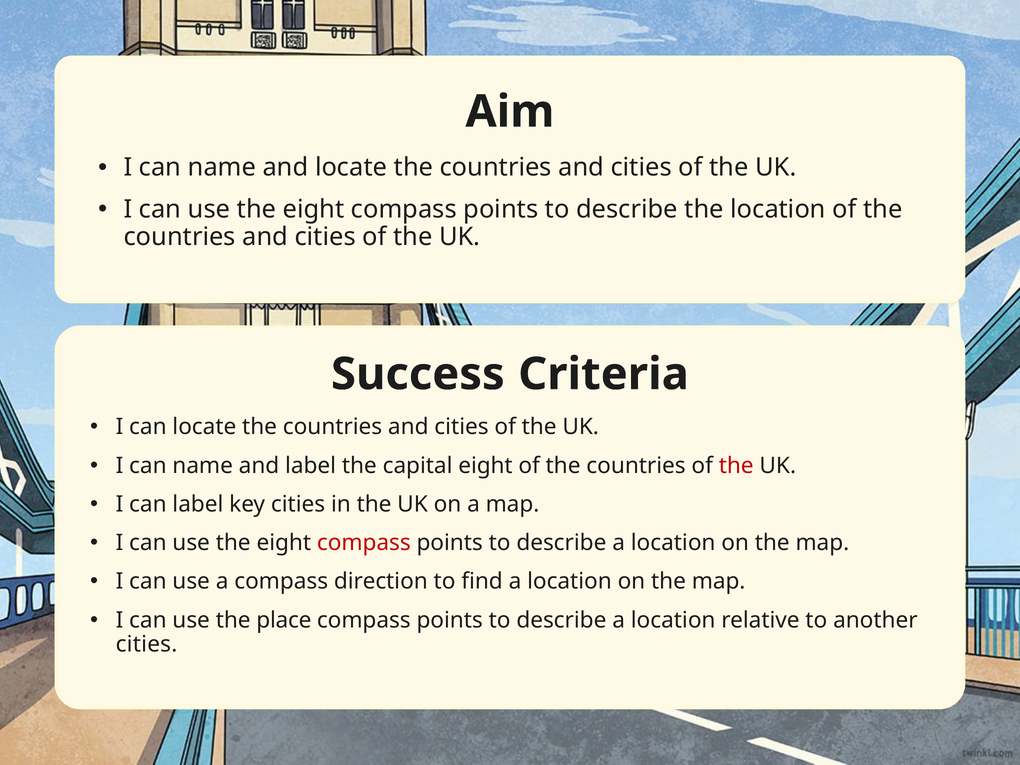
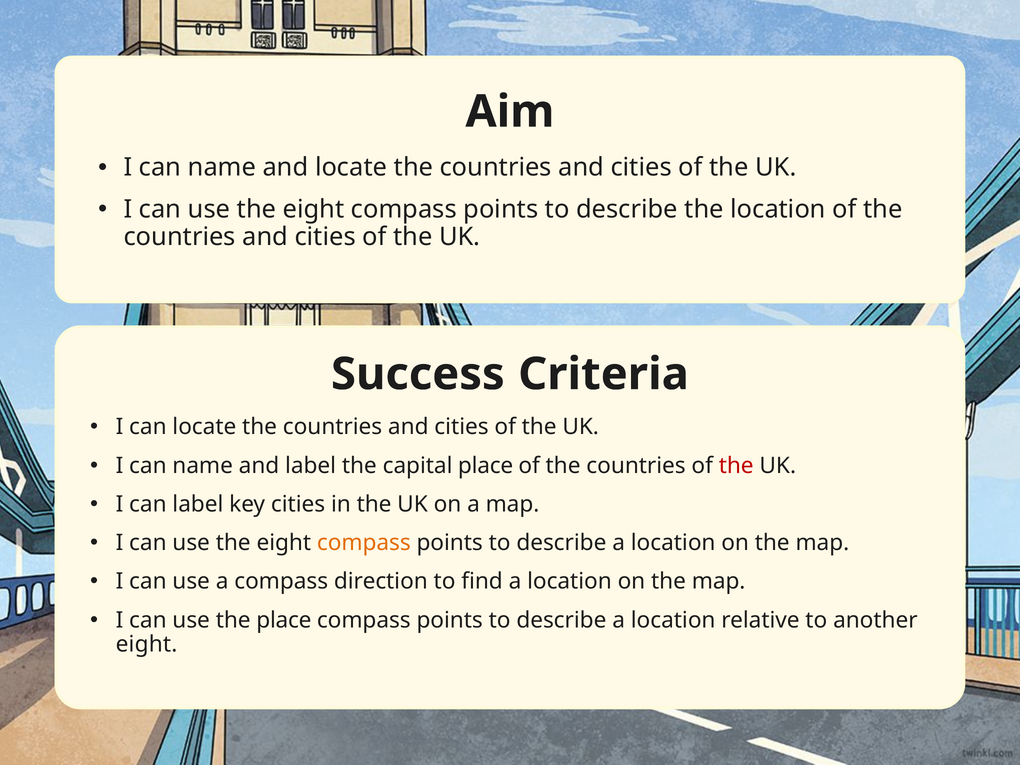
capital eight: eight -> place
compass at (364, 543) colour: red -> orange
cities at (147, 645): cities -> eight
